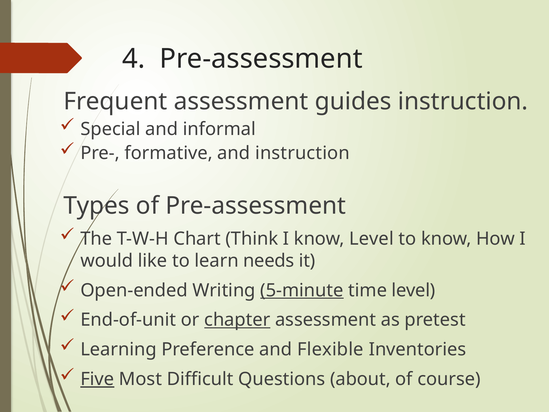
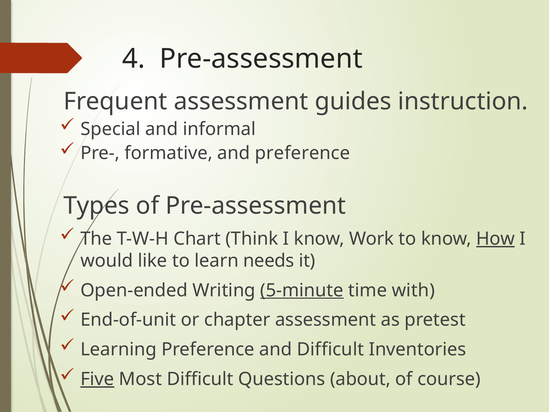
and instruction: instruction -> preference
know Level: Level -> Work
How underline: none -> present
time level: level -> with
chapter underline: present -> none
and Flexible: Flexible -> Difficult
